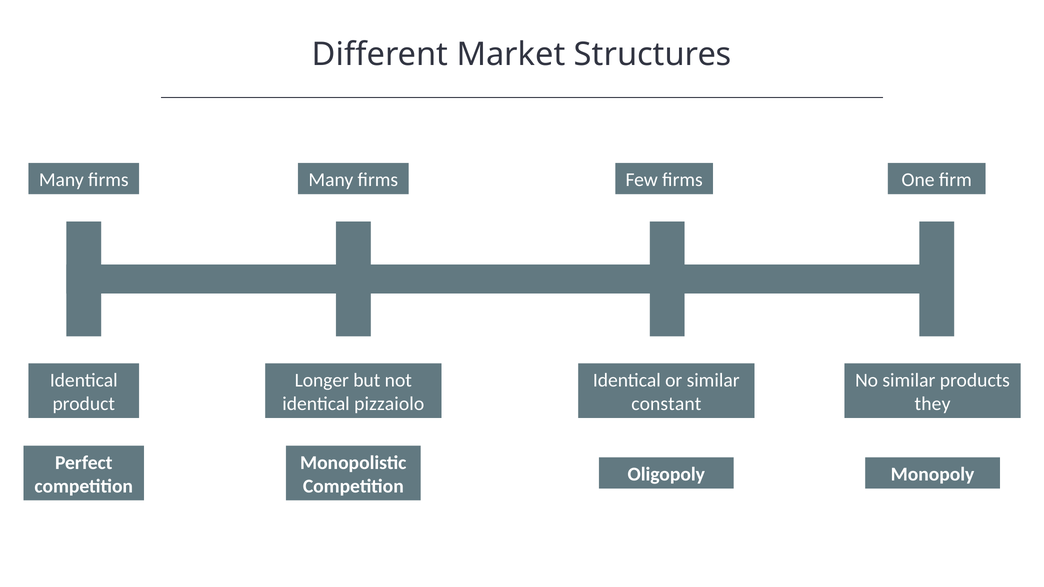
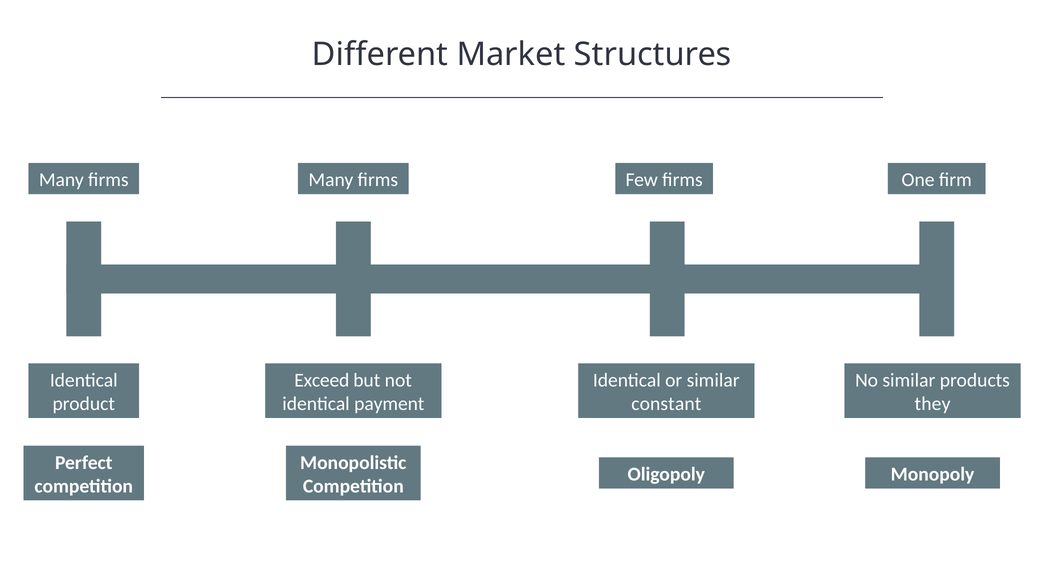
Longer: Longer -> Exceed
pizzaiolo: pizzaiolo -> payment
